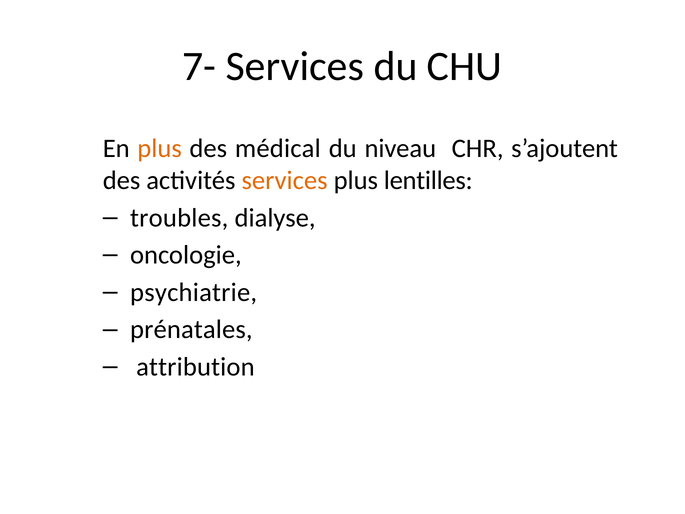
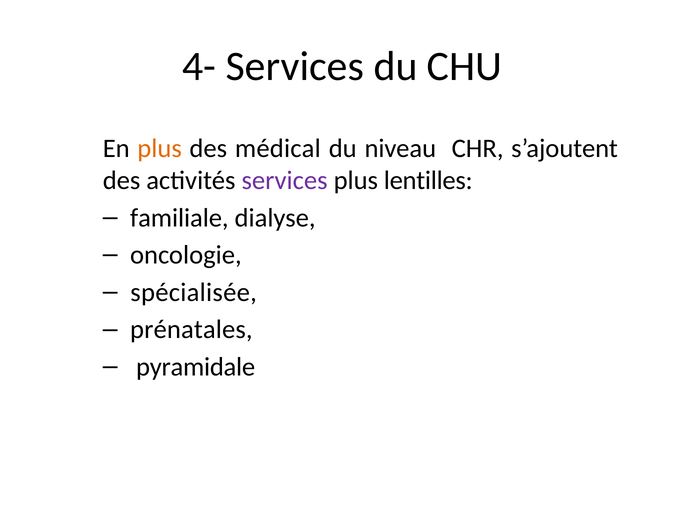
7-: 7- -> 4-
services at (285, 181) colour: orange -> purple
troubles: troubles -> familiale
psychiatrie: psychiatrie -> spécialisée
attribution: attribution -> pyramidale
